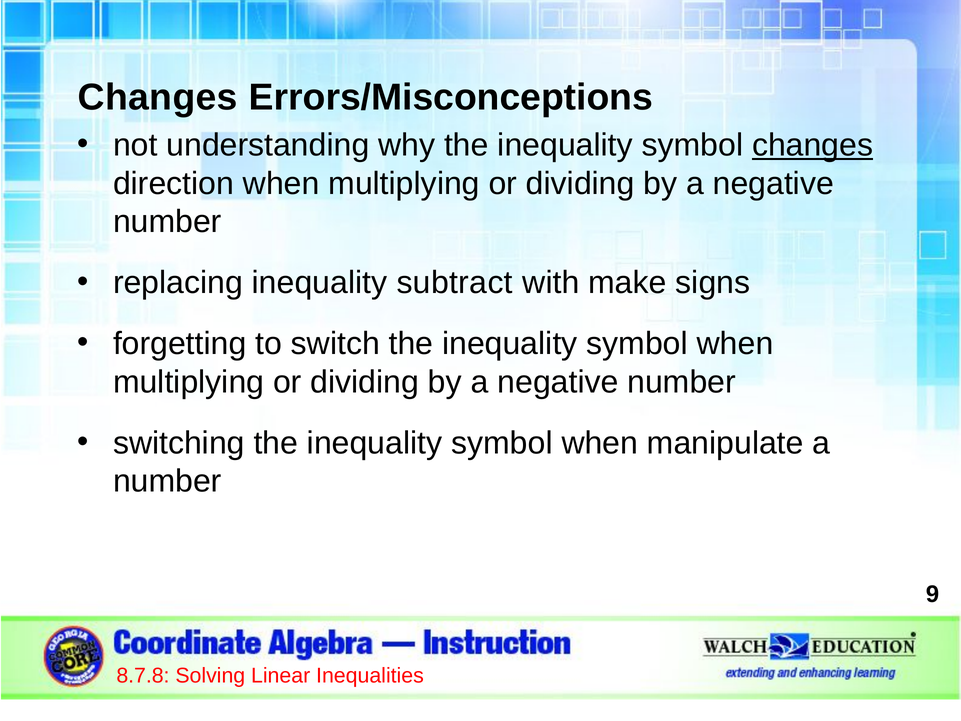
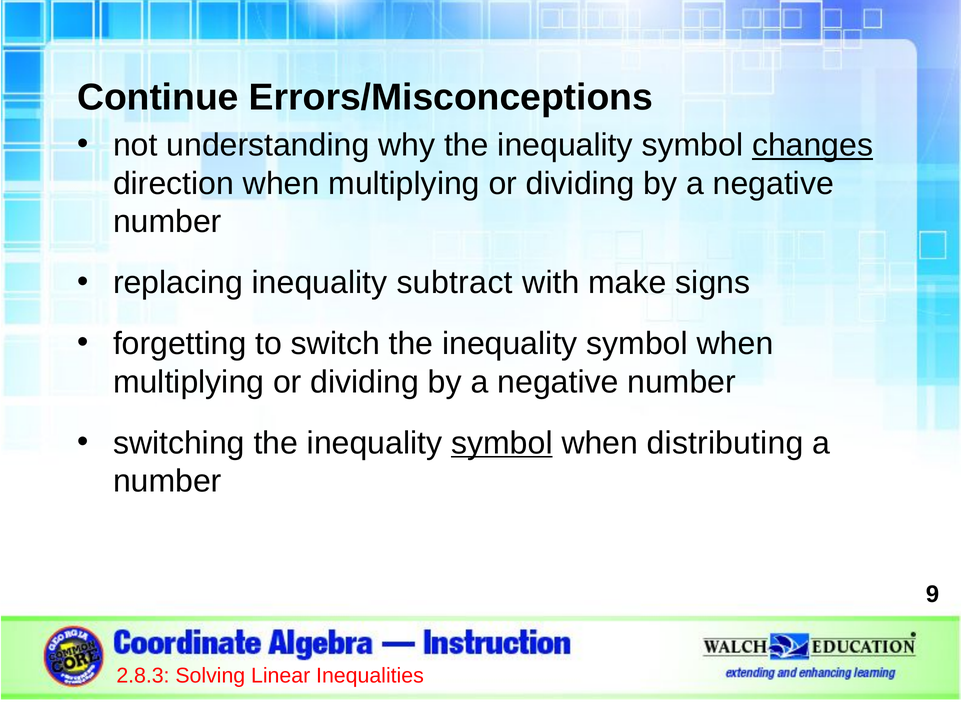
Changes at (158, 97): Changes -> Continue
symbol at (502, 443) underline: none -> present
manipulate: manipulate -> distributing
8.7.8: 8.7.8 -> 2.8.3
